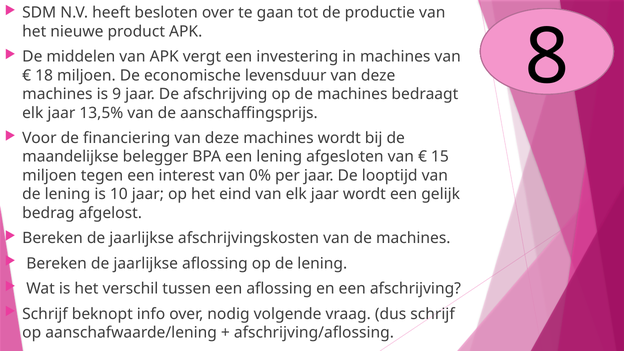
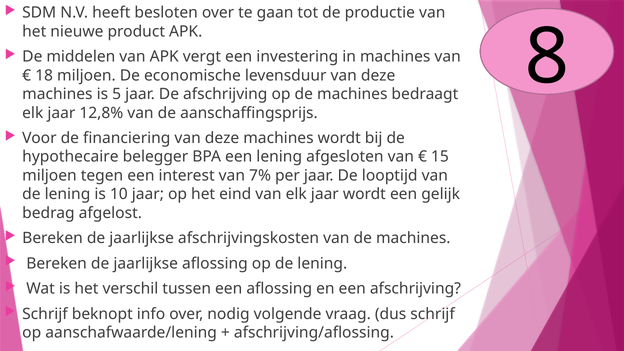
9: 9 -> 5
13,5%: 13,5% -> 12,8%
maandelijkse: maandelijkse -> hypothecaire
0%: 0% -> 7%
